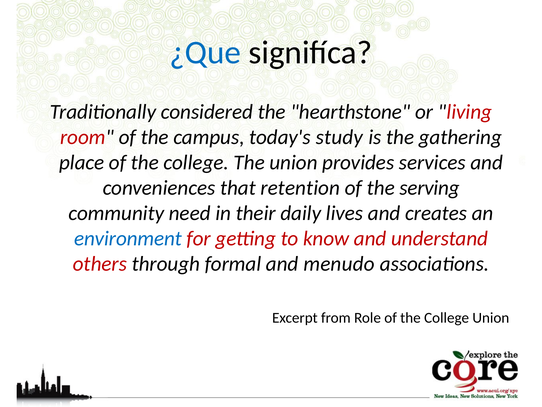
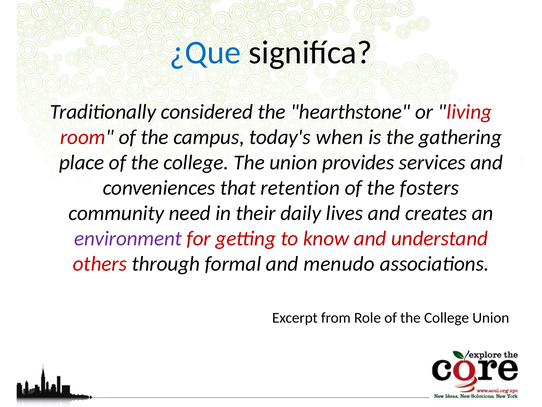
study: study -> when
serving: serving -> fosters
environment colour: blue -> purple
